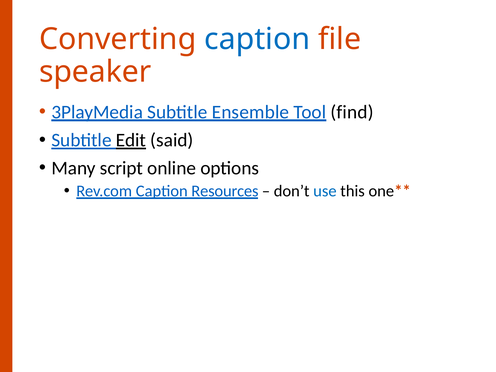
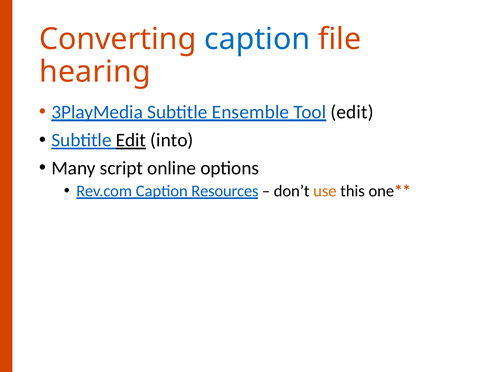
speaker: speaker -> hearing
Tool find: find -> edit
said: said -> into
use colour: blue -> orange
